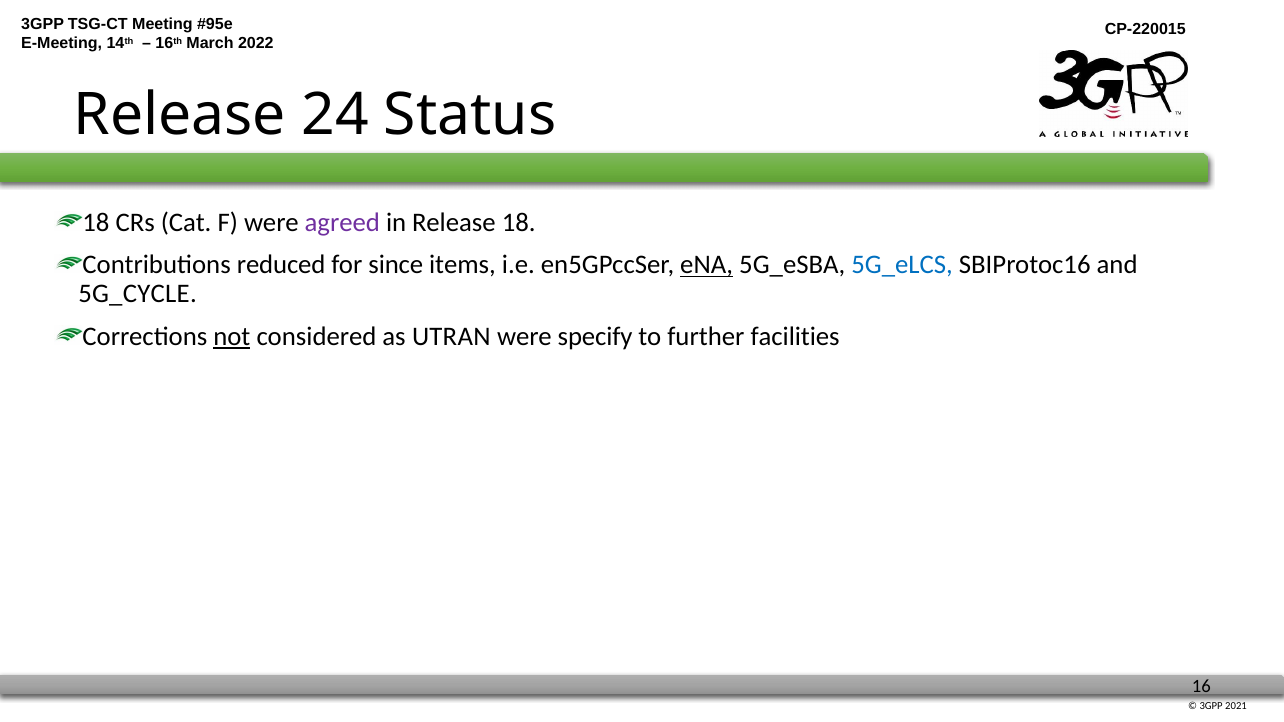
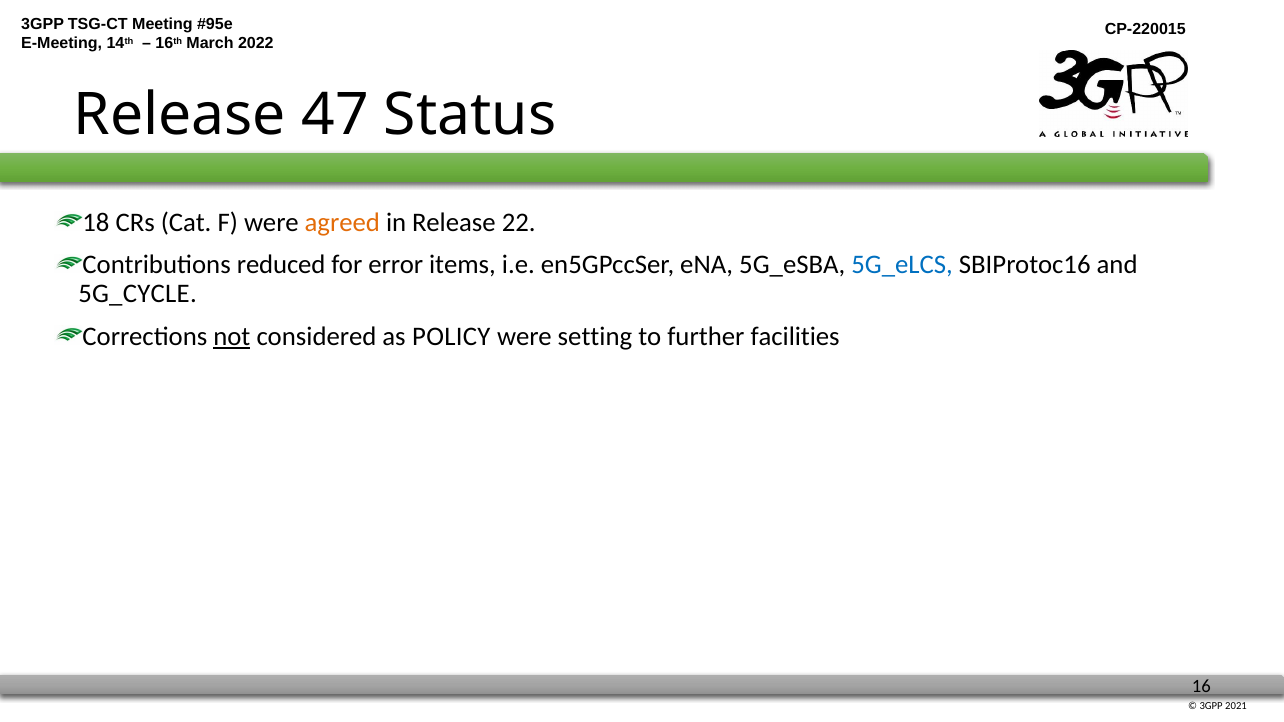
24: 24 -> 47
agreed colour: purple -> orange
Release 18: 18 -> 22
since: since -> error
eNA underline: present -> none
UTRAN: UTRAN -> POLICY
specify: specify -> setting
